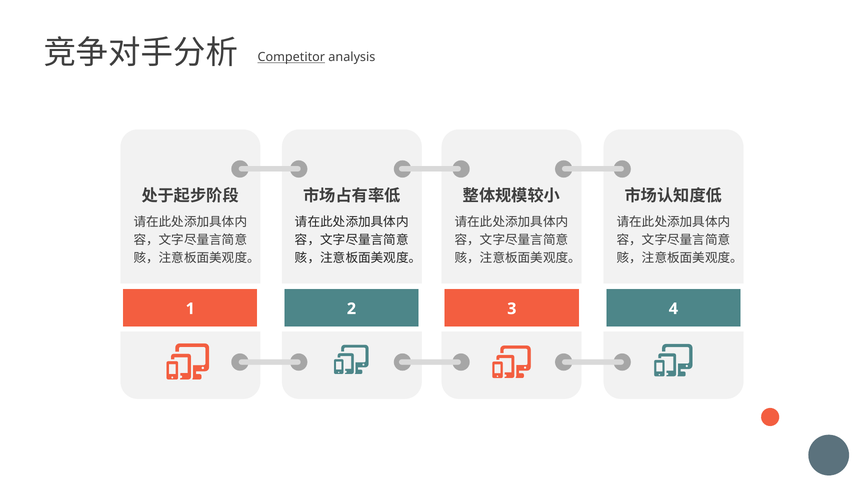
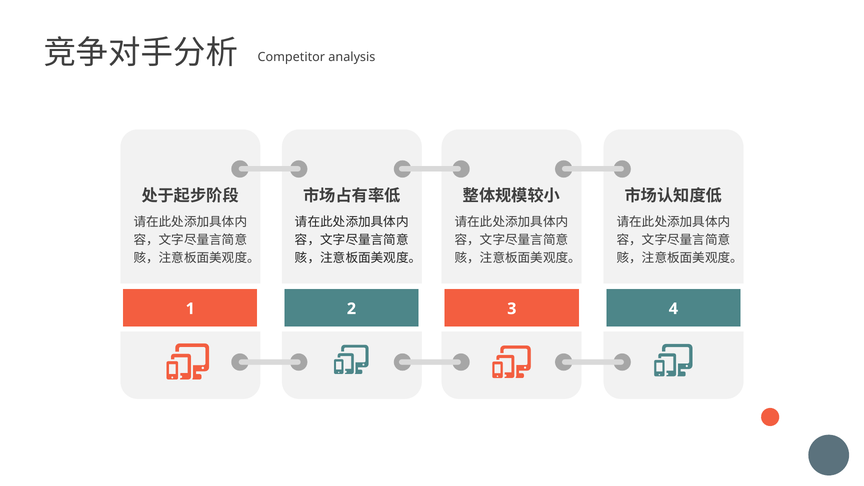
Competitor underline: present -> none
